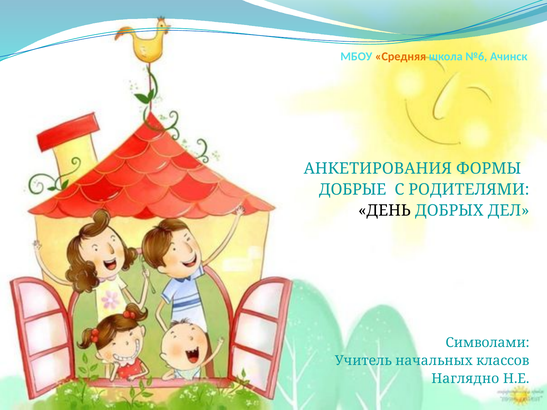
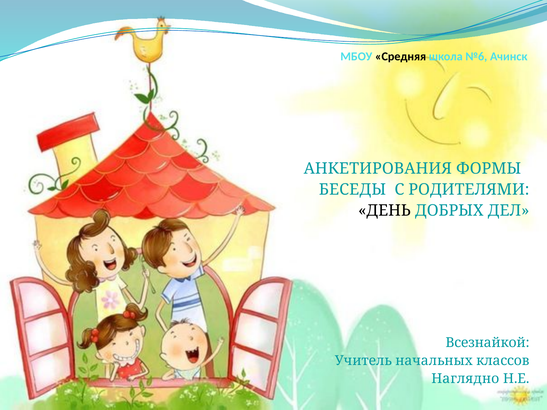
Средняя colour: orange -> black
ДОБРЫЕ: ДОБРЫЕ -> БЕСЕДЫ
Символами: Символами -> Всезнайкой
